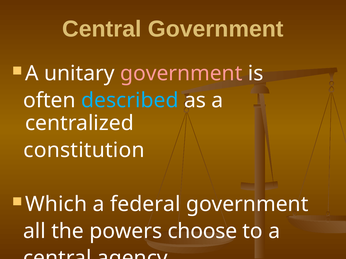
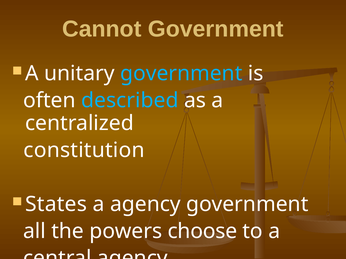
Central at (102, 29): Central -> Cannot
government at (181, 74) colour: pink -> light blue
Which: Which -> States
a federal: federal -> agency
